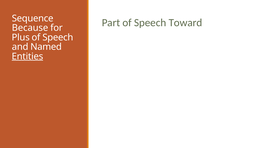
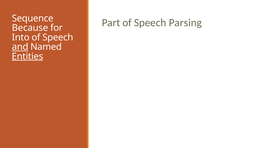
Toward: Toward -> Parsing
Plus: Plus -> Into
and underline: none -> present
